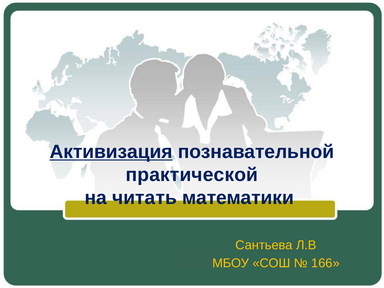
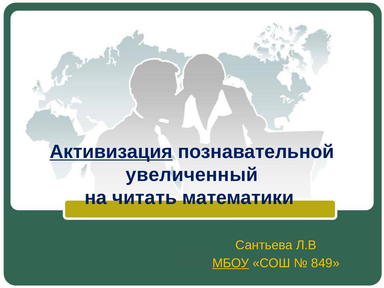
практической: практической -> увеличенный
МБОУ underline: none -> present
166: 166 -> 849
